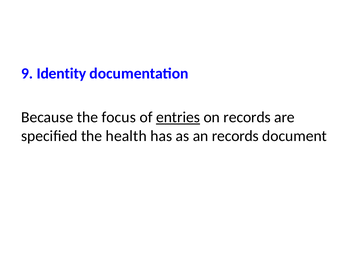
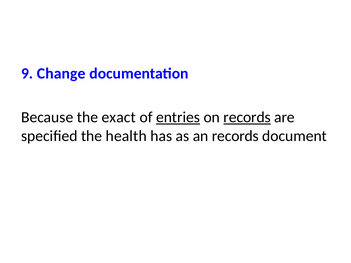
Identity: Identity -> Change
focus: focus -> exact
records at (247, 117) underline: none -> present
